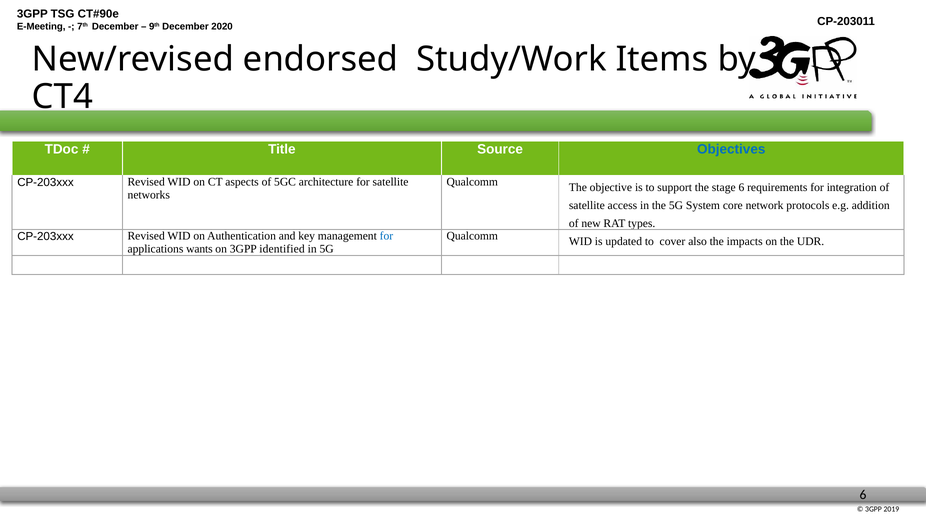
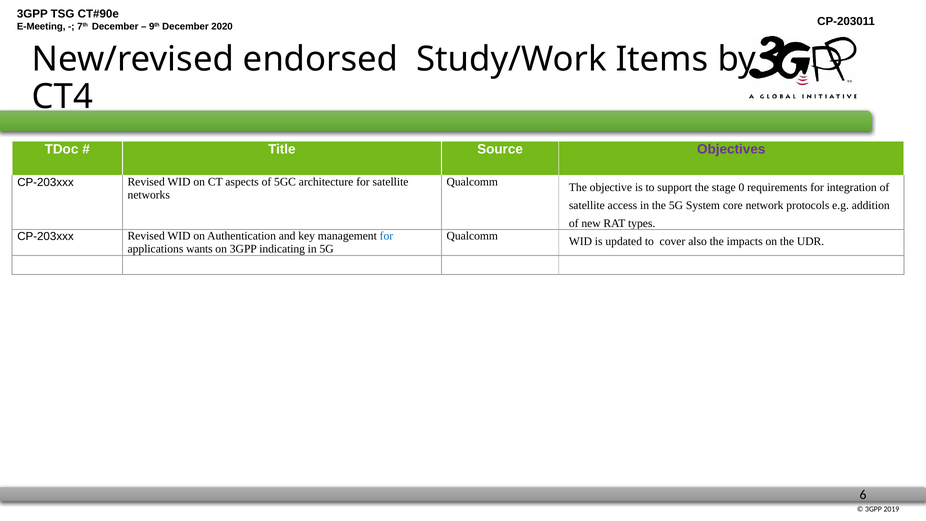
Objectives colour: blue -> purple
stage 6: 6 -> 0
identified: identified -> indicating
